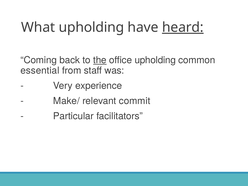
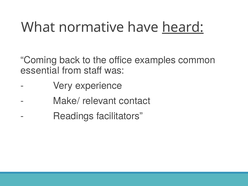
What upholding: upholding -> normative
the underline: present -> none
office upholding: upholding -> examples
commit: commit -> contact
Particular: Particular -> Readings
